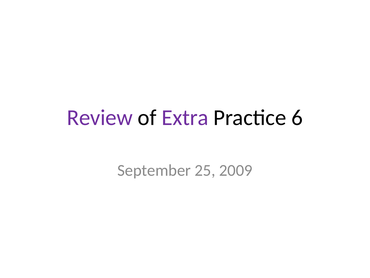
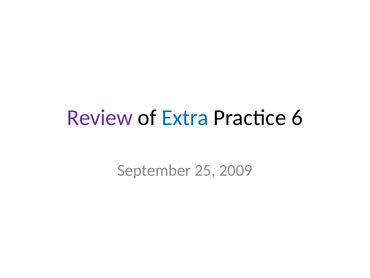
Extra colour: purple -> blue
